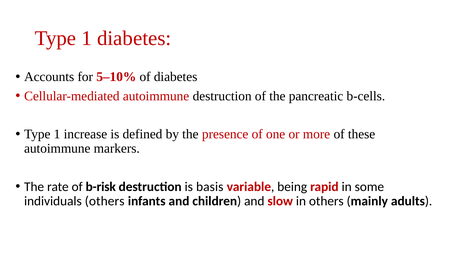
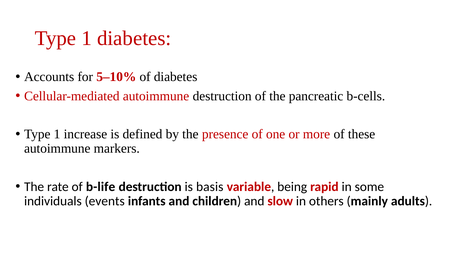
b-risk: b-risk -> b-life
individuals others: others -> events
